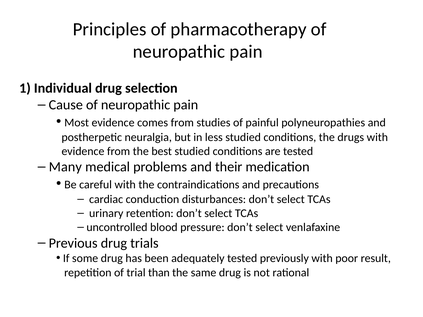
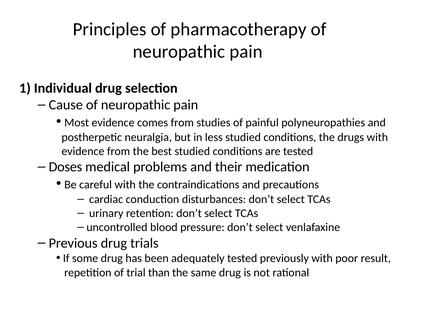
Many: Many -> Doses
